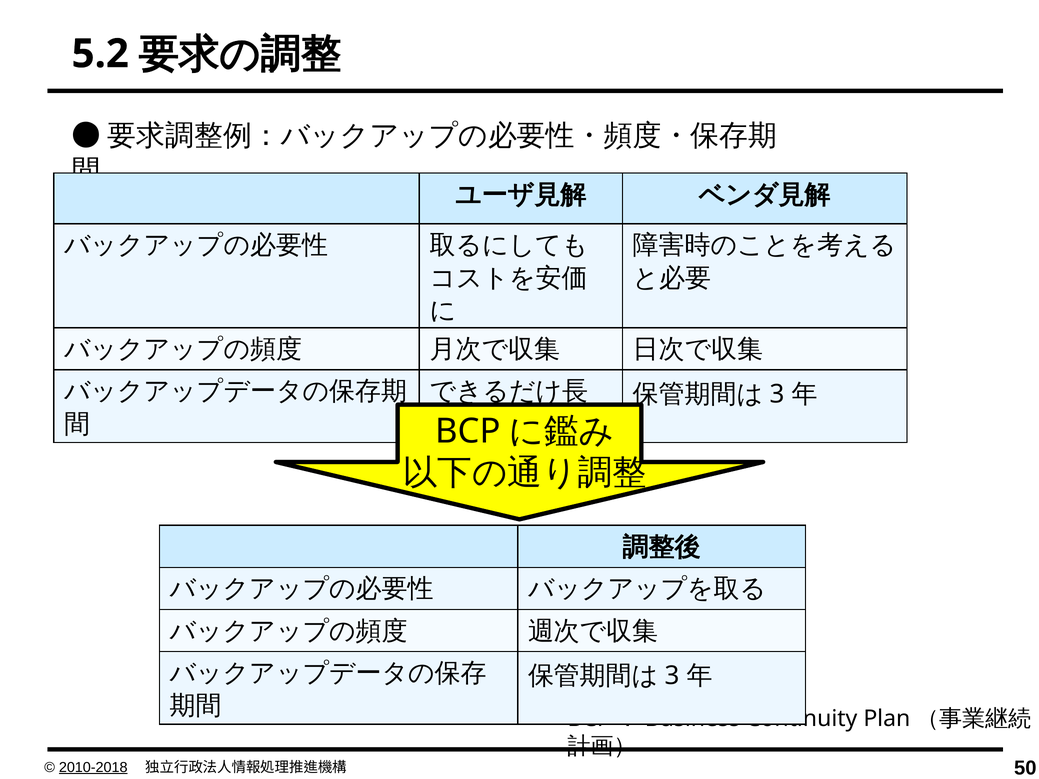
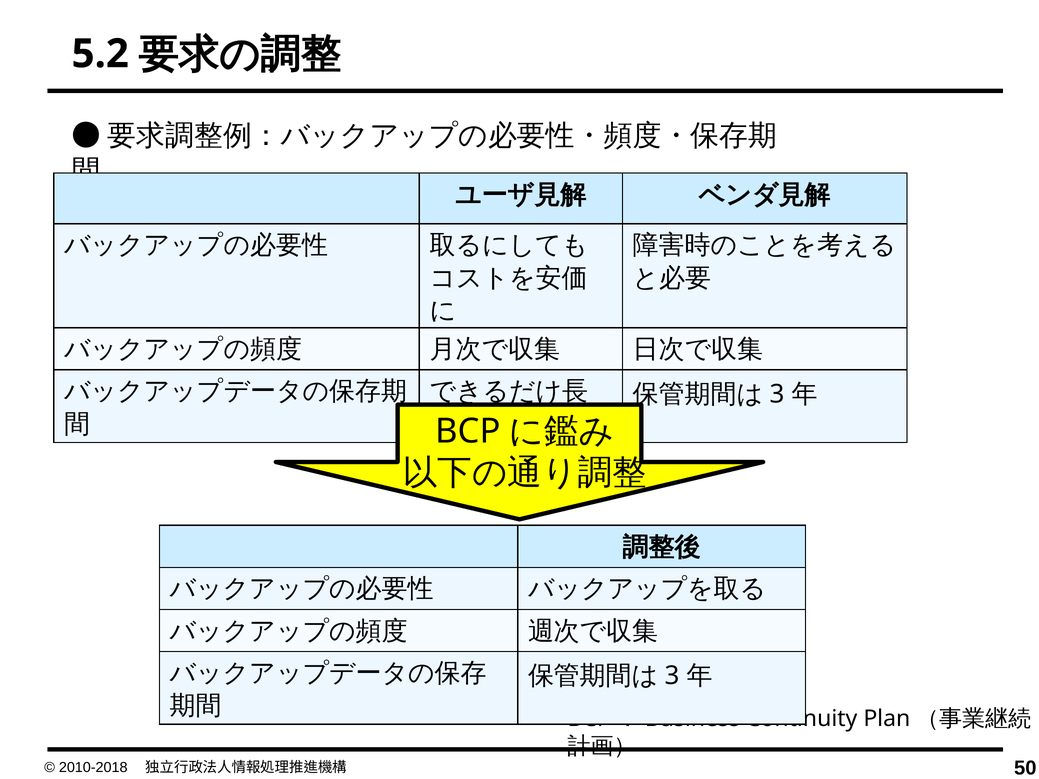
2010-2018 underline: present -> none
